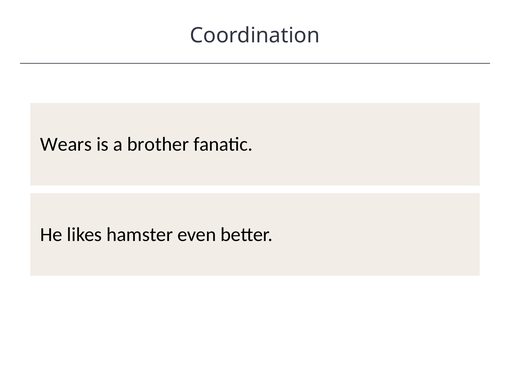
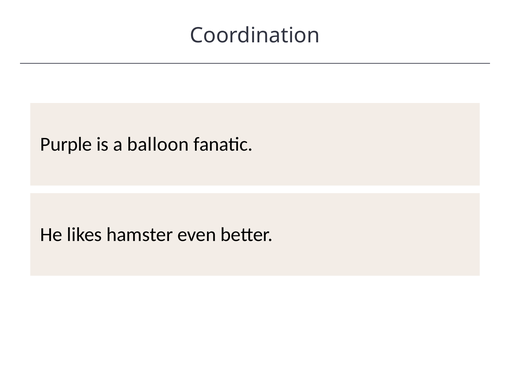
Wears: Wears -> Purple
brother: brother -> balloon
